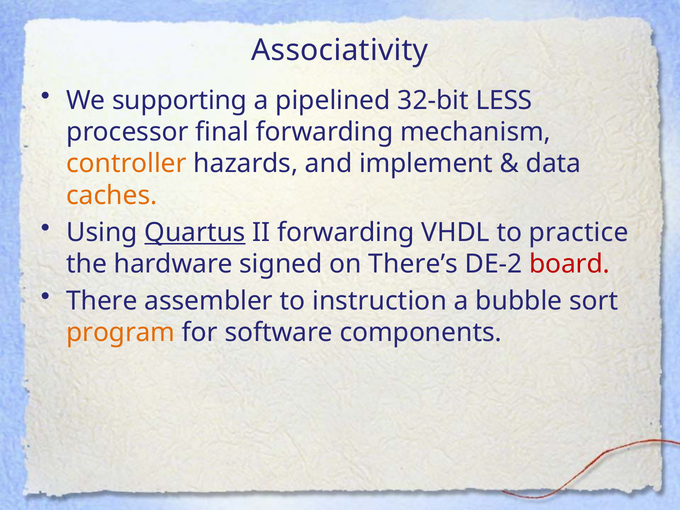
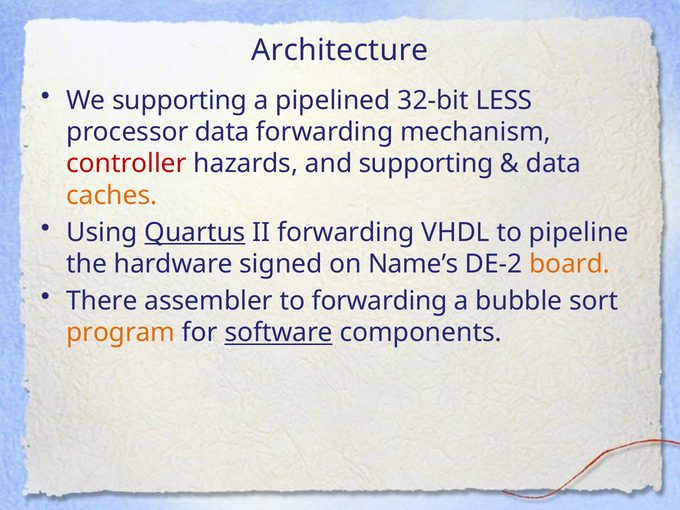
Associativity: Associativity -> Architecture
processor final: final -> data
controller colour: orange -> red
and implement: implement -> supporting
practice: practice -> pipeline
There’s: There’s -> Name’s
board colour: red -> orange
to instruction: instruction -> forwarding
software underline: none -> present
